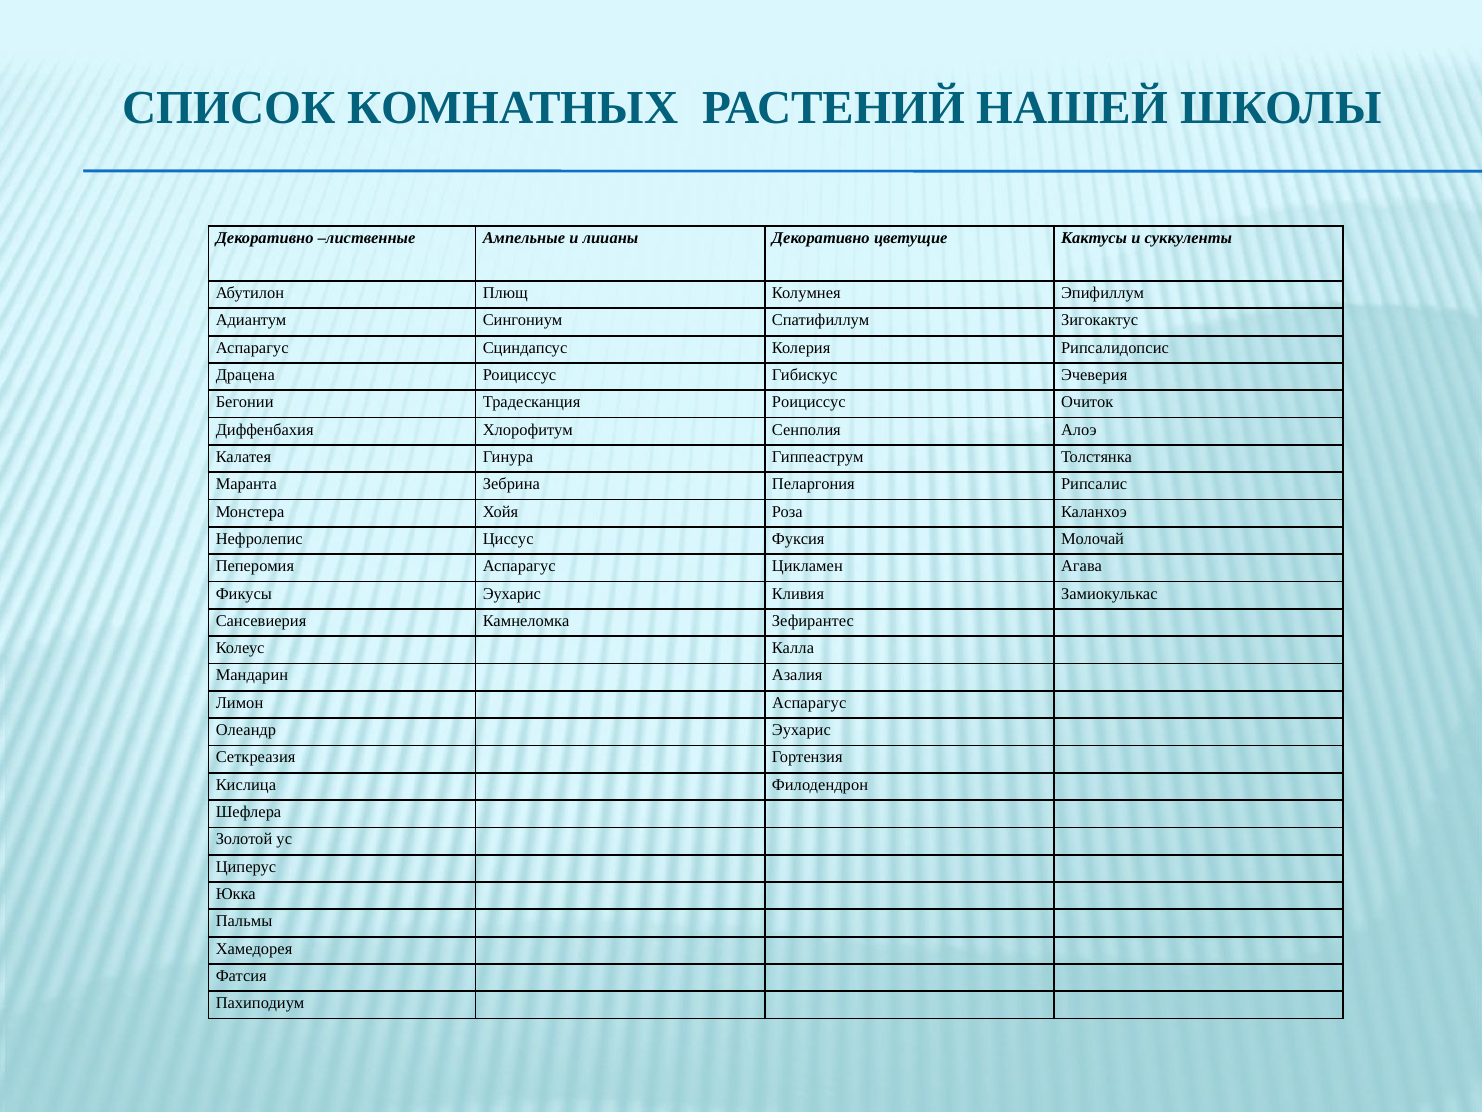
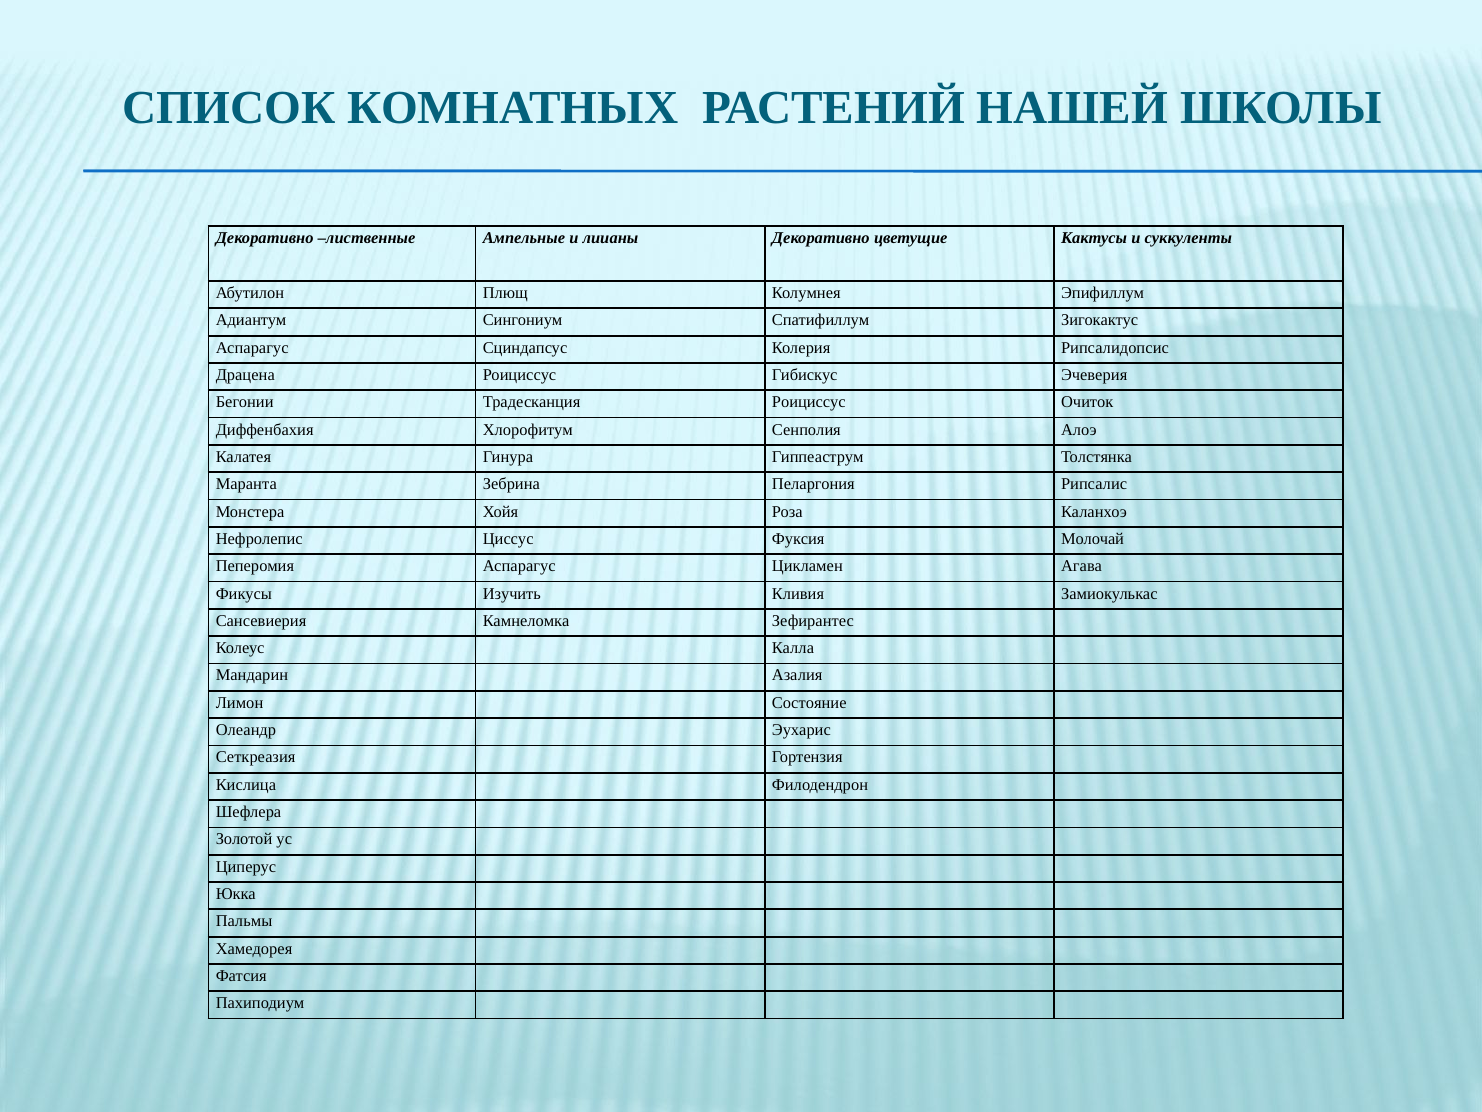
Фикусы Эухарис: Эухарис -> Изучить
Лимон Аспарагус: Аспарагус -> Состояние
